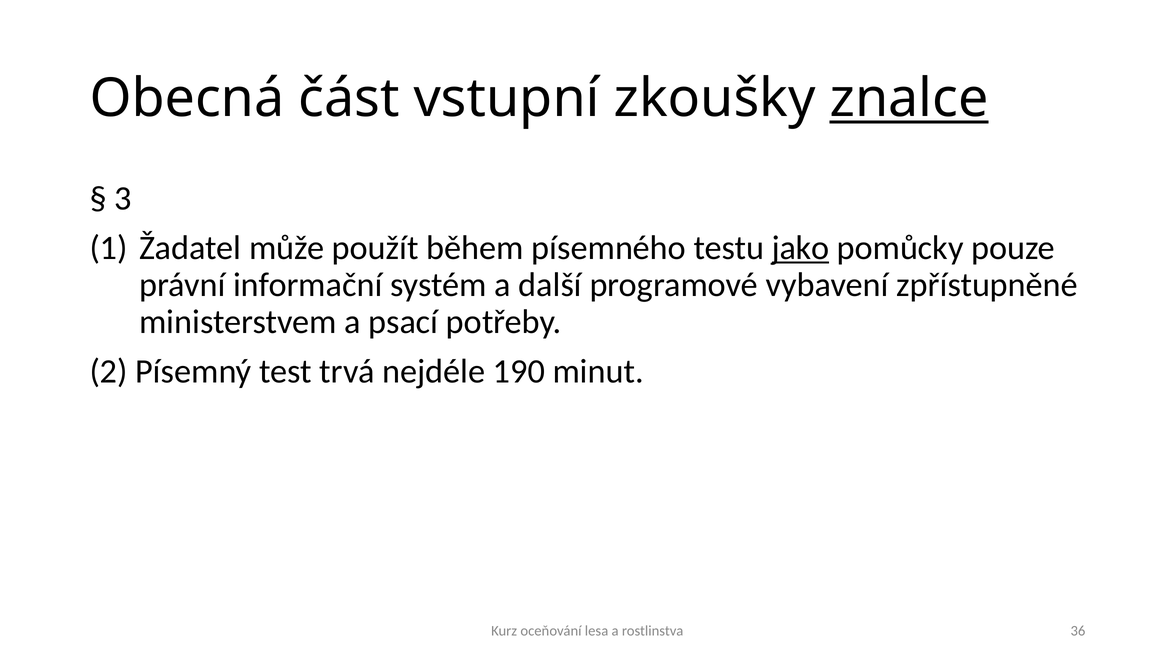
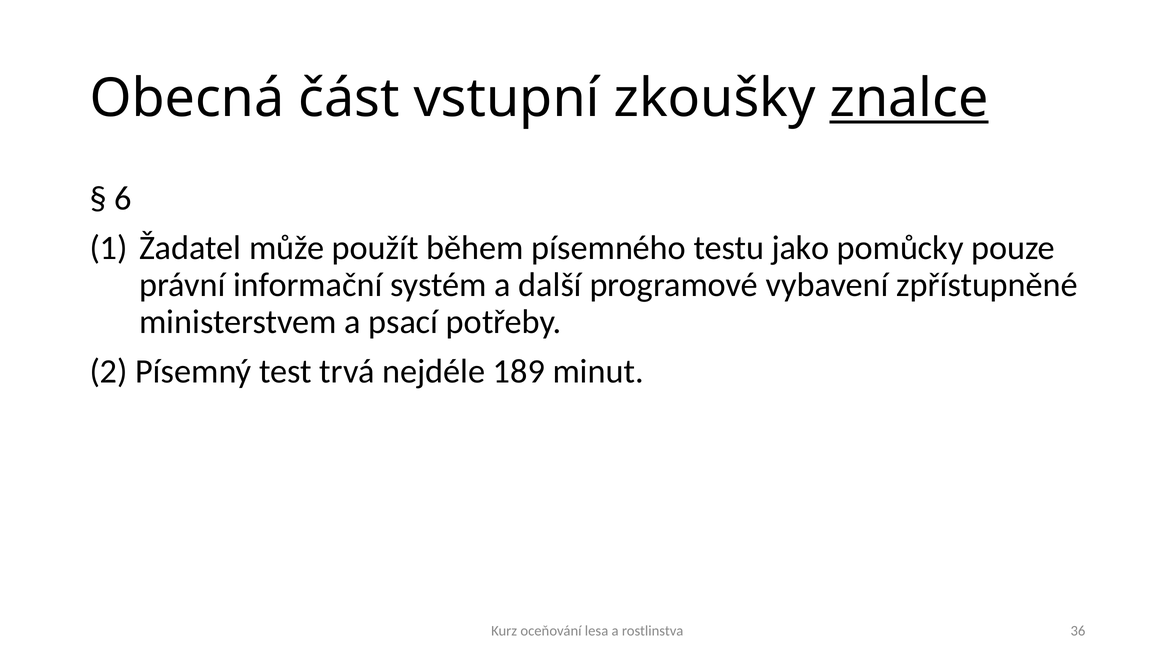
3: 3 -> 6
jako underline: present -> none
190: 190 -> 189
